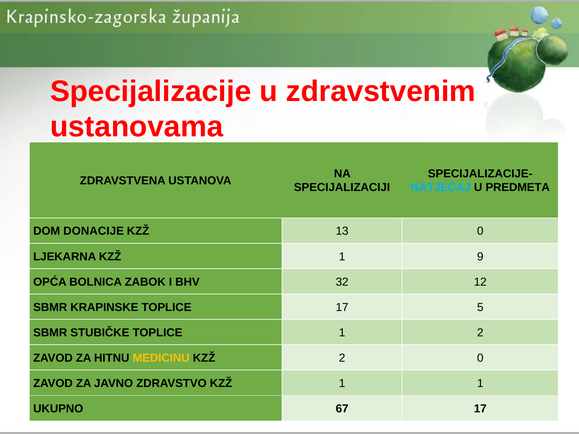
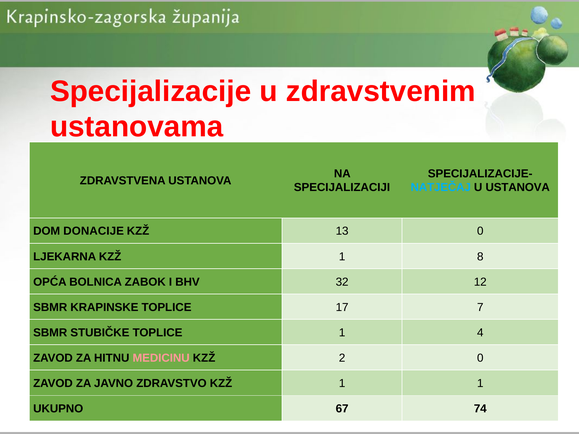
U PREDMETA: PREDMETA -> USTANOVA
9: 9 -> 8
5: 5 -> 7
1 2: 2 -> 4
MEDICINU colour: yellow -> pink
67 17: 17 -> 74
